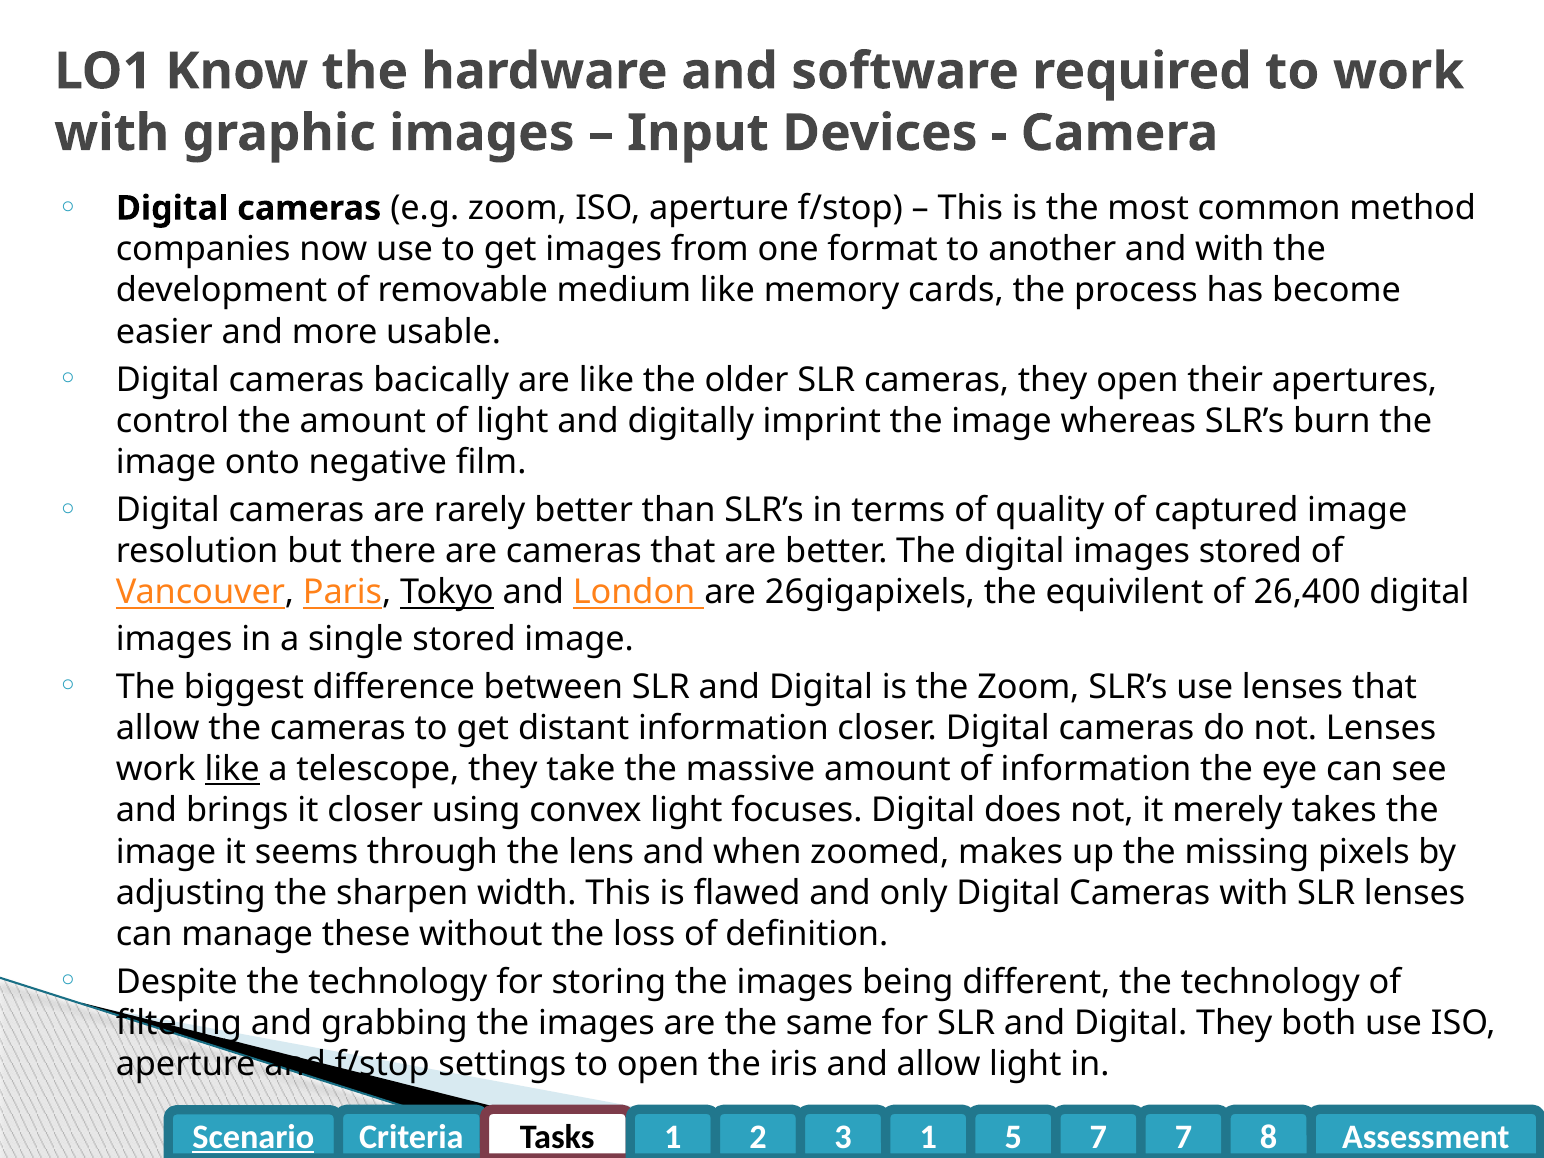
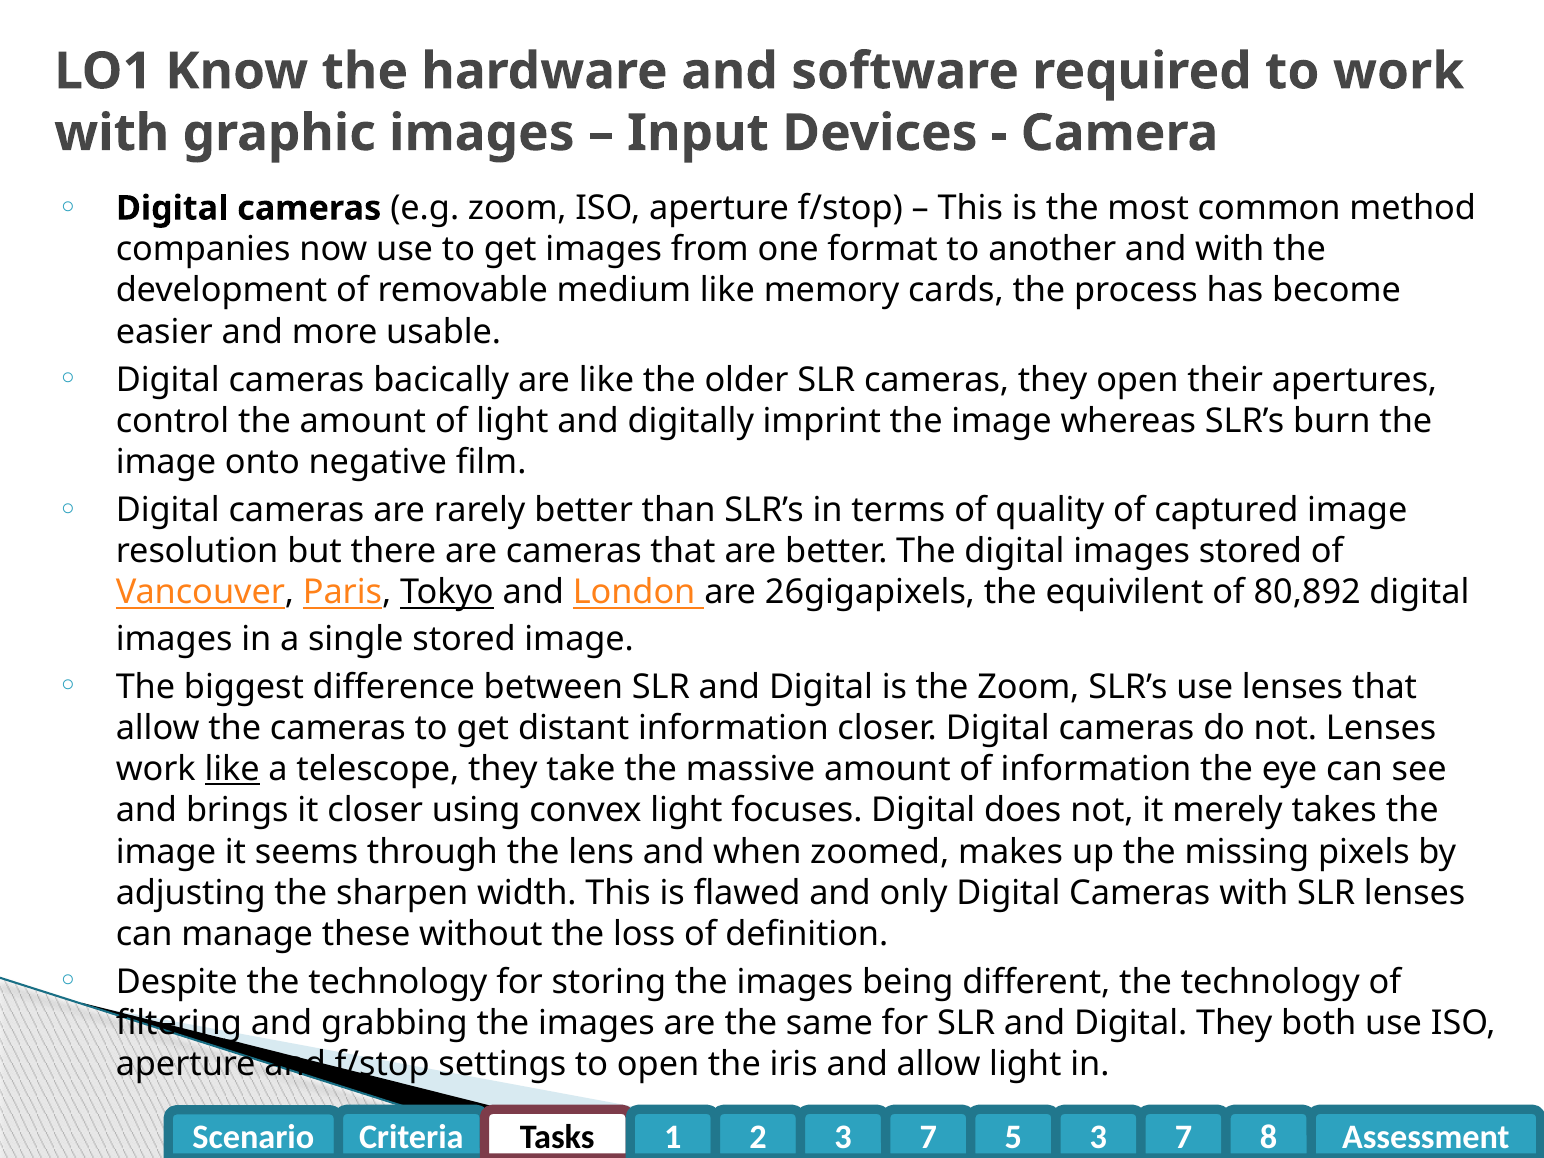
26,400: 26,400 -> 80,892
2 3 1: 1 -> 7
5 7: 7 -> 3
Scenario underline: present -> none
